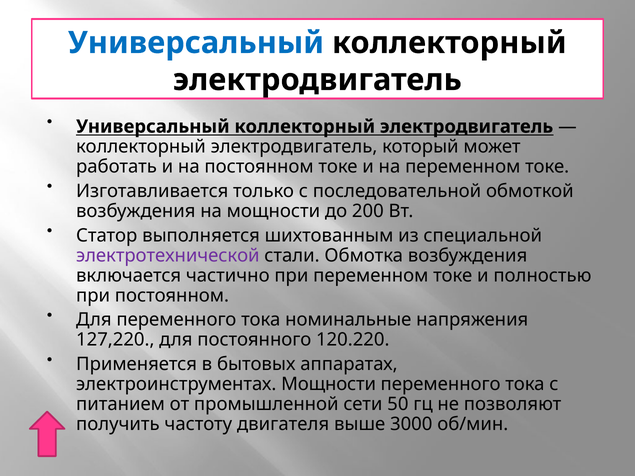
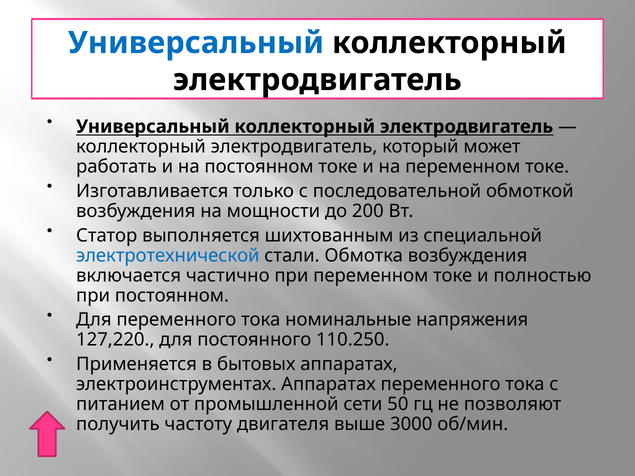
электротехнической colour: purple -> blue
120.220: 120.220 -> 110.250
электроинструментах Мощности: Мощности -> Аппаратах
